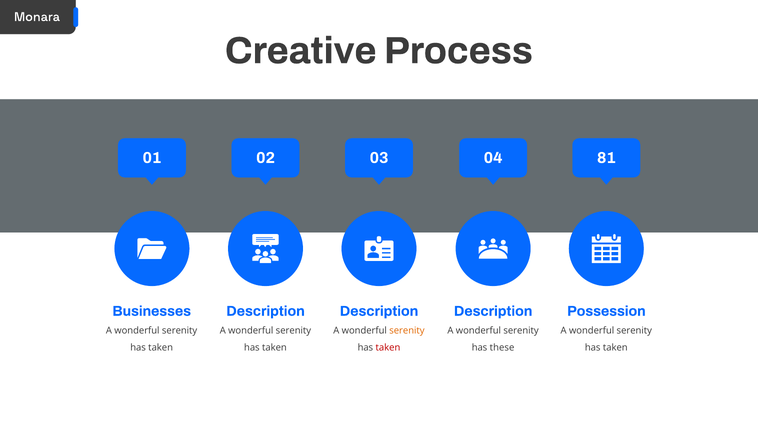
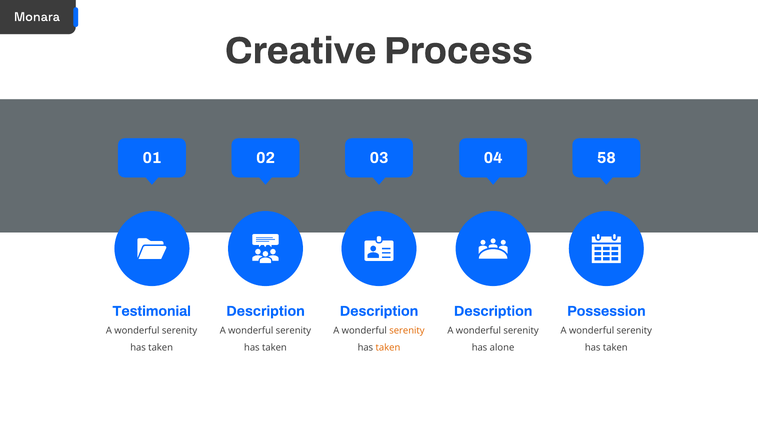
81: 81 -> 58
Businesses: Businesses -> Testimonial
taken at (388, 347) colour: red -> orange
these: these -> alone
